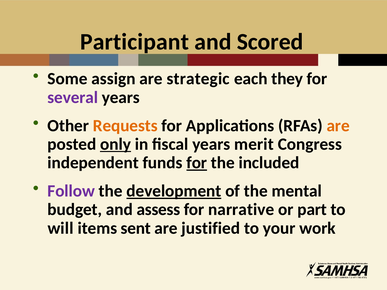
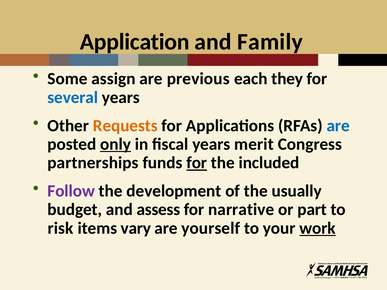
Participant: Participant -> Application
Scored: Scored -> Family
strategic: strategic -> previous
several colour: purple -> blue
are at (338, 126) colour: orange -> blue
independent: independent -> partnerships
development underline: present -> none
mental: mental -> usually
will: will -> risk
sent: sent -> vary
justified: justified -> yourself
work underline: none -> present
